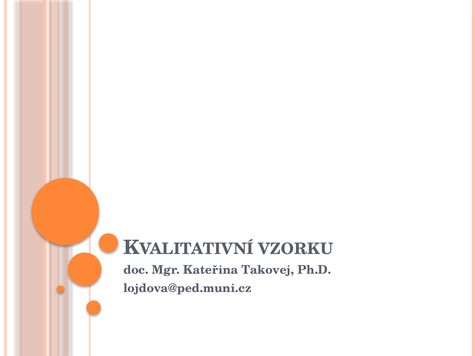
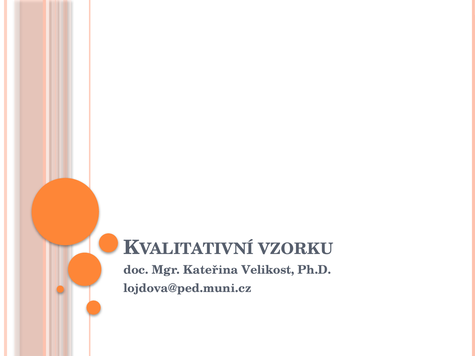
Takovej: Takovej -> Velikost
